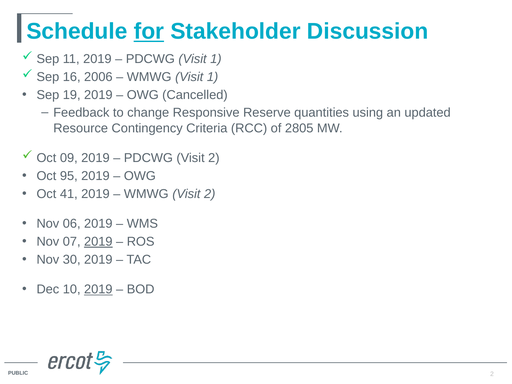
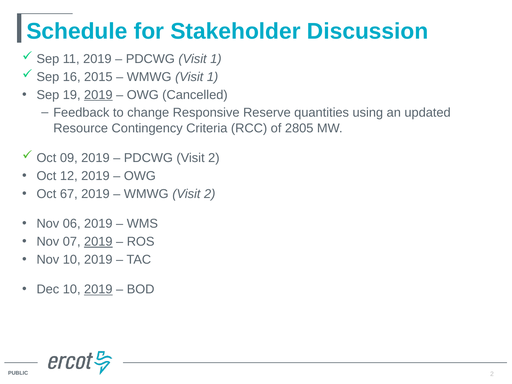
for underline: present -> none
2006: 2006 -> 2015
2019 at (98, 95) underline: none -> present
95: 95 -> 12
41: 41 -> 67
Nov 30: 30 -> 10
